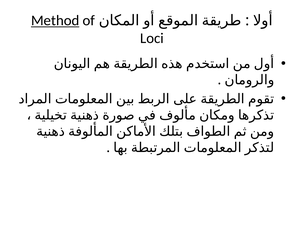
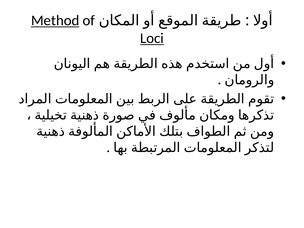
Loci underline: none -> present
